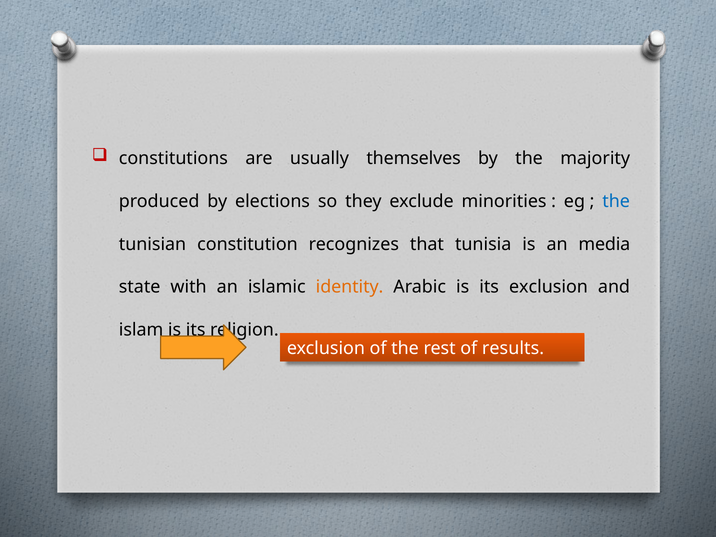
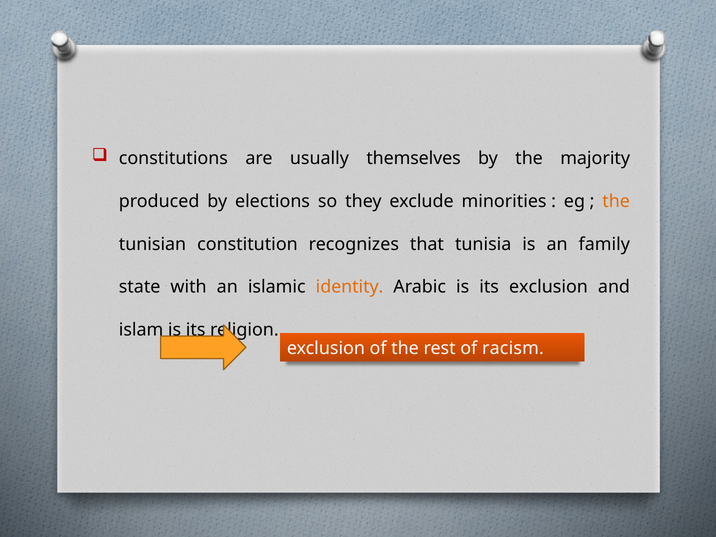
the at (616, 201) colour: blue -> orange
media: media -> family
results: results -> racism
